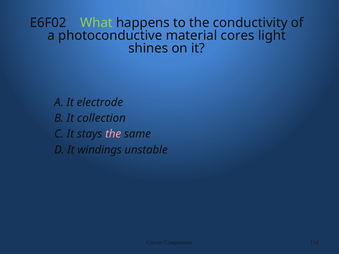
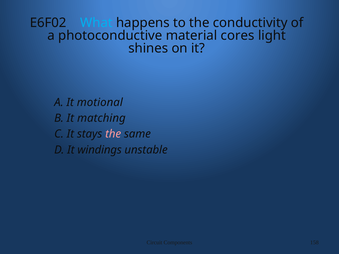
What colour: light green -> light blue
electrode: electrode -> motional
collection: collection -> matching
